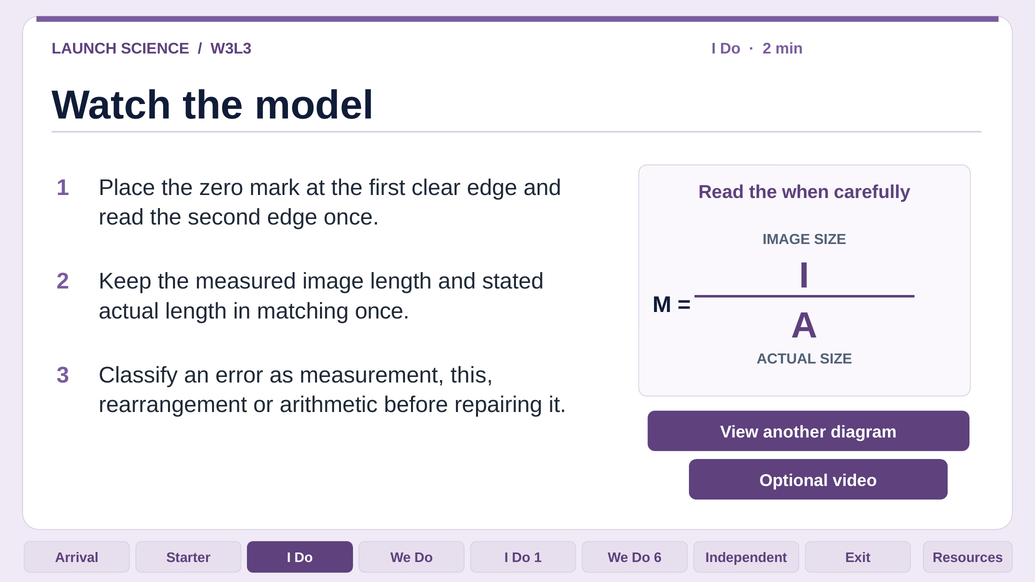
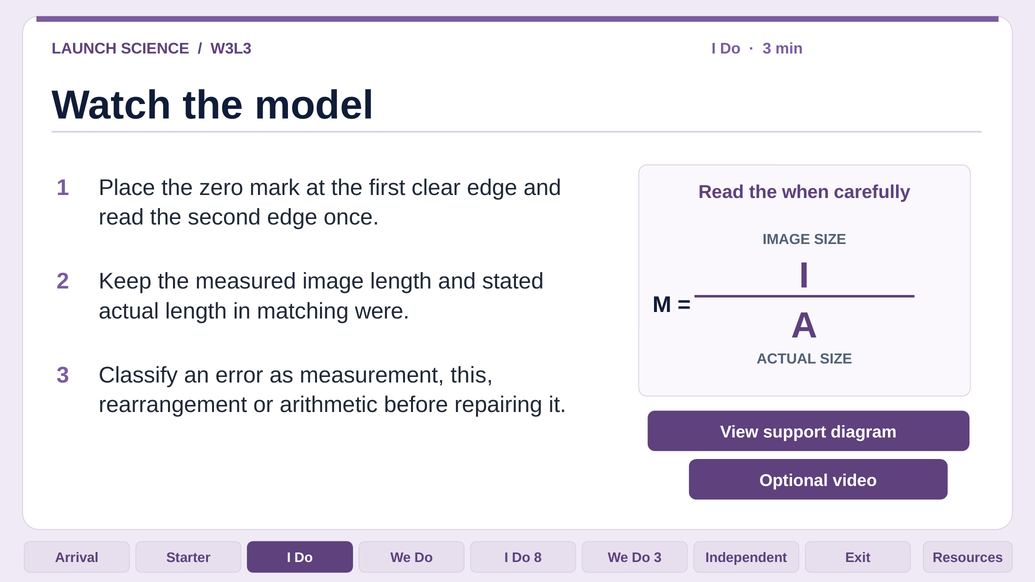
2 at (767, 49): 2 -> 3
matching once: once -> were
another: another -> support
Do 1: 1 -> 8
Do 6: 6 -> 3
